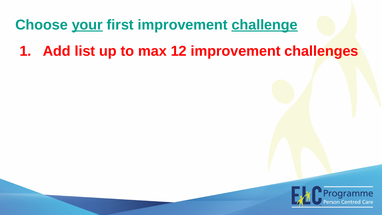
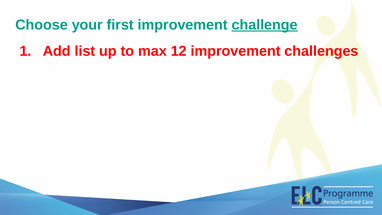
your underline: present -> none
